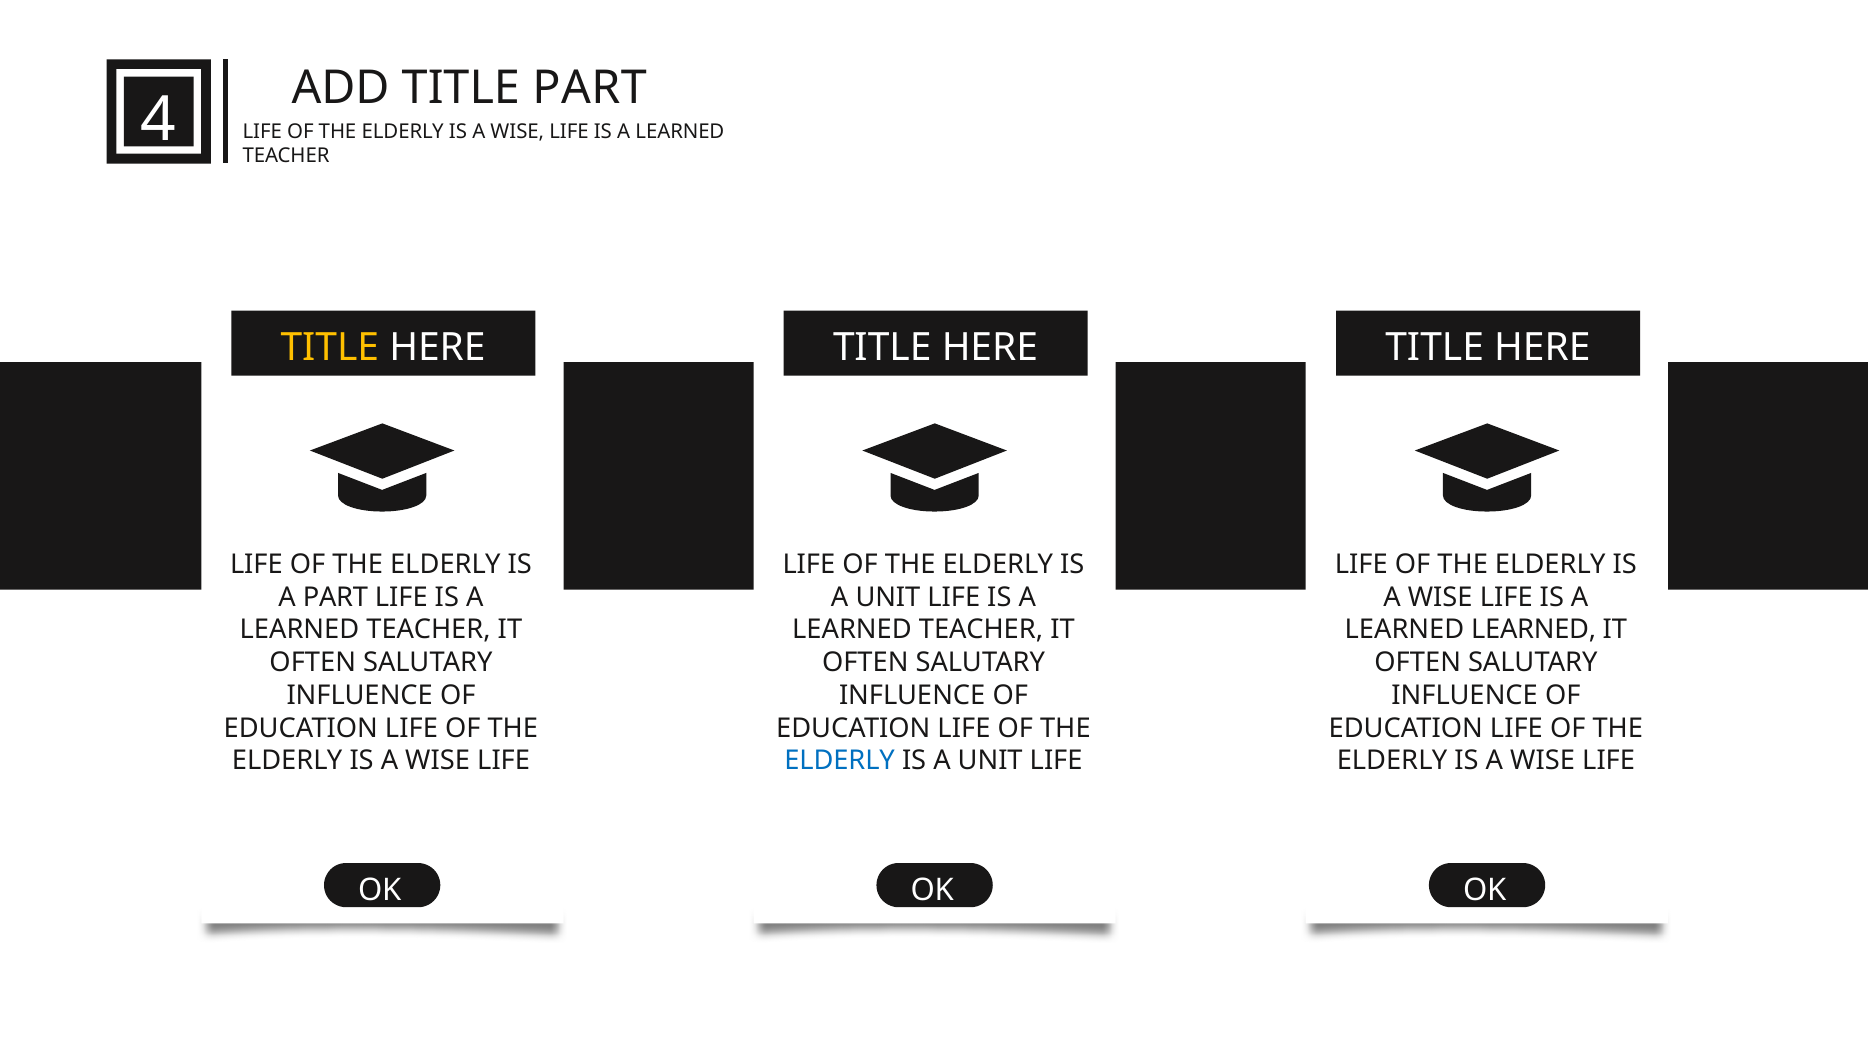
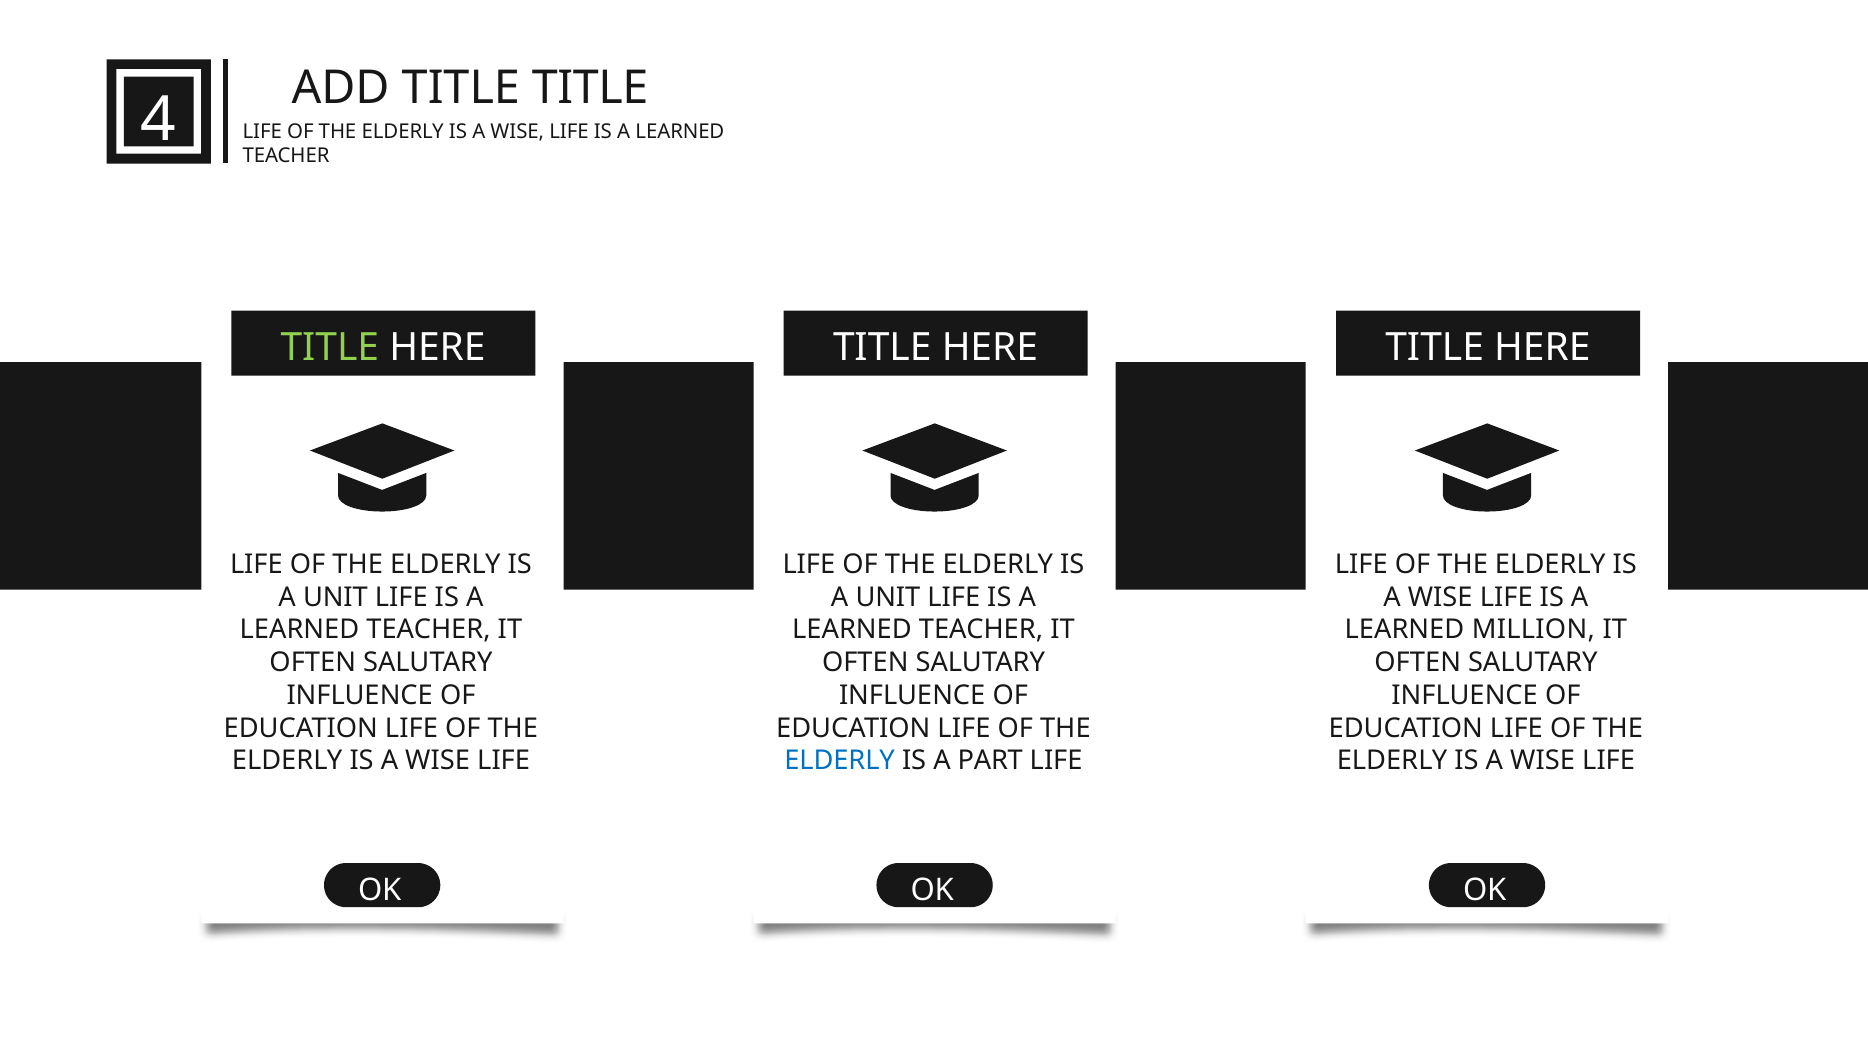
TITLE PART: PART -> TITLE
TITLE at (330, 347) colour: yellow -> light green
PART at (335, 597): PART -> UNIT
LEARNED LEARNED: LEARNED -> MILLION
UNIT at (990, 761): UNIT -> PART
